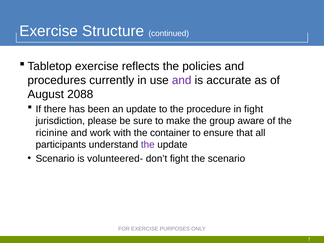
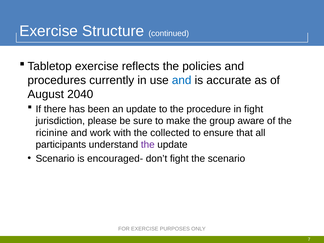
and at (182, 80) colour: purple -> blue
2088: 2088 -> 2040
container: container -> collected
volunteered-: volunteered- -> encouraged-
